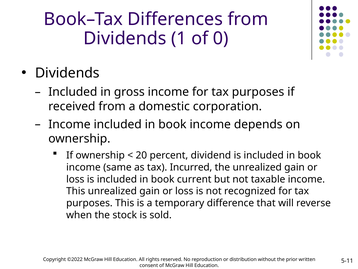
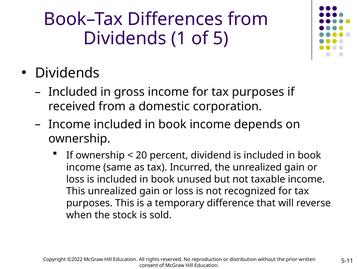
0: 0 -> 5
current: current -> unused
